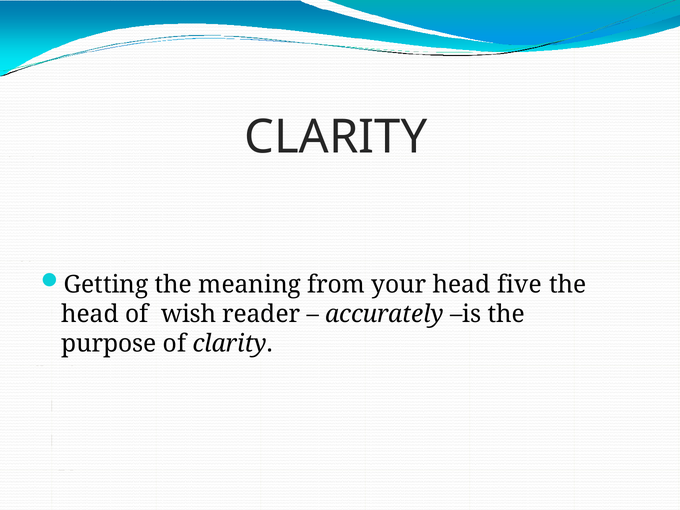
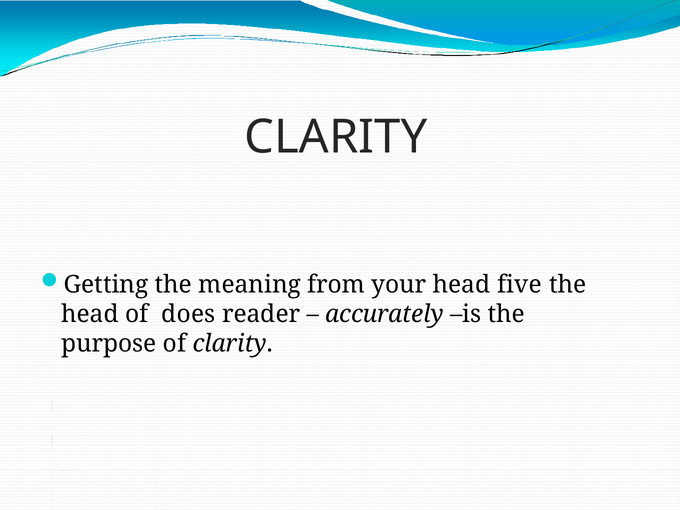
wish: wish -> does
